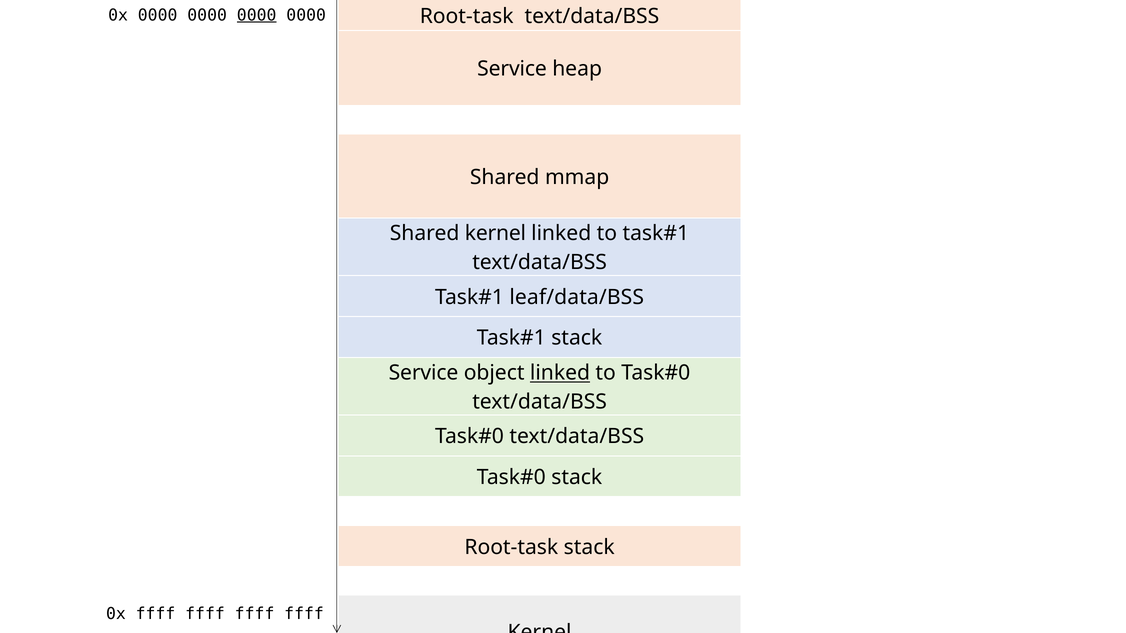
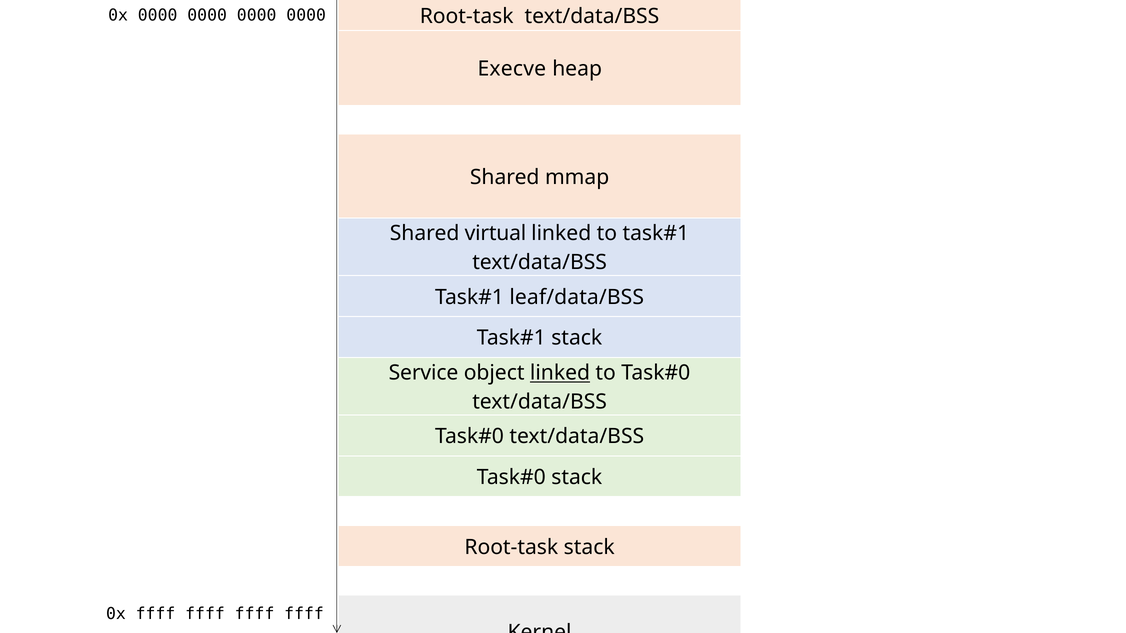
0000 at (257, 15) underline: present -> none
Service at (512, 69): Service -> Execve
Shared kernel: kernel -> virtual
